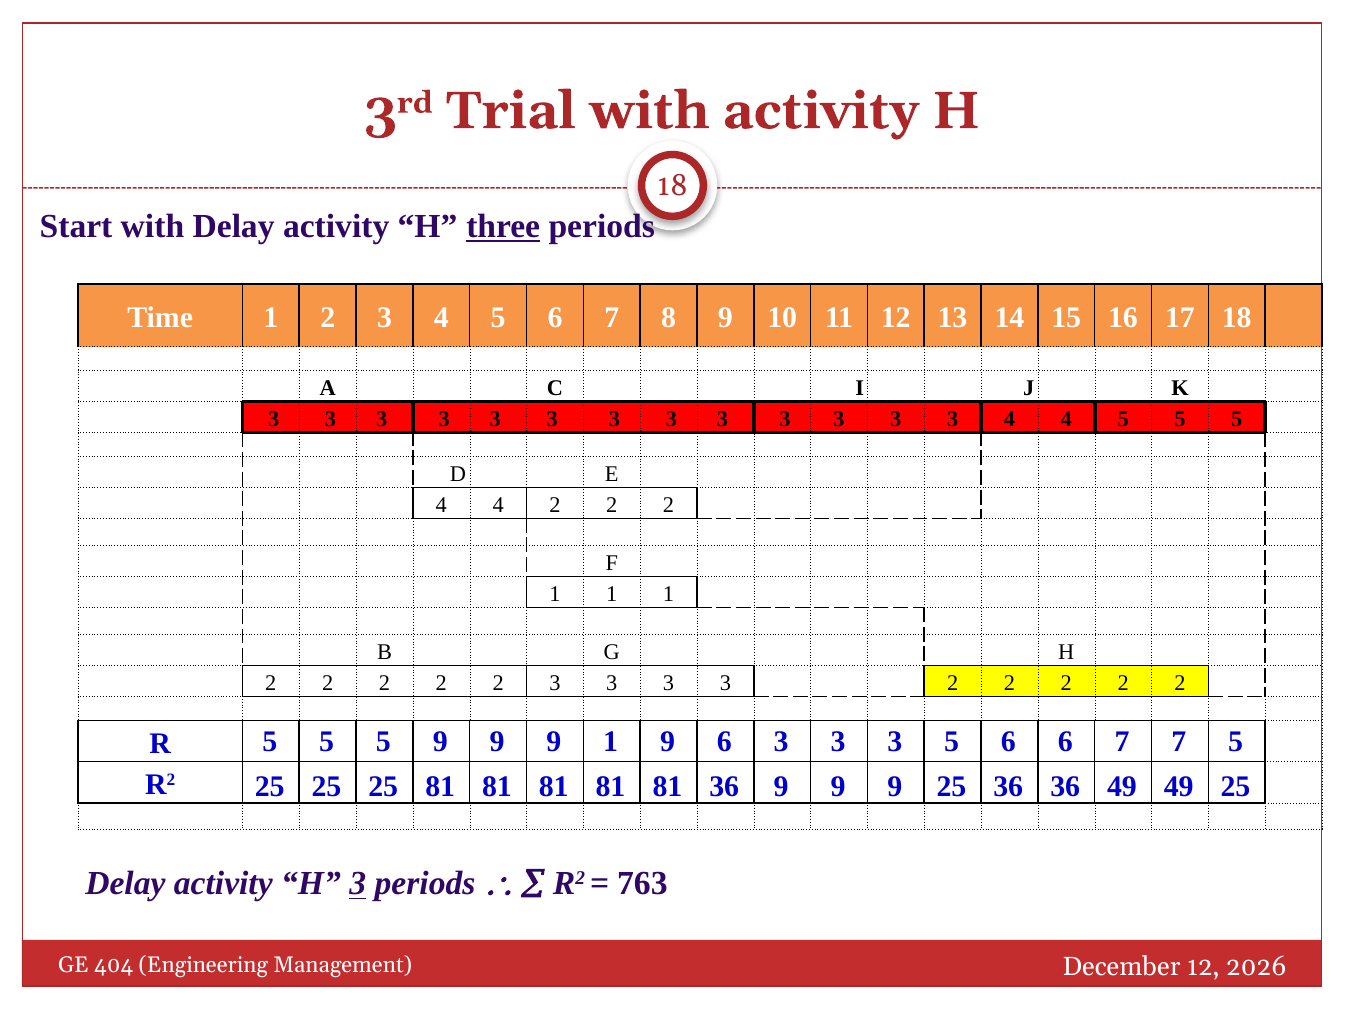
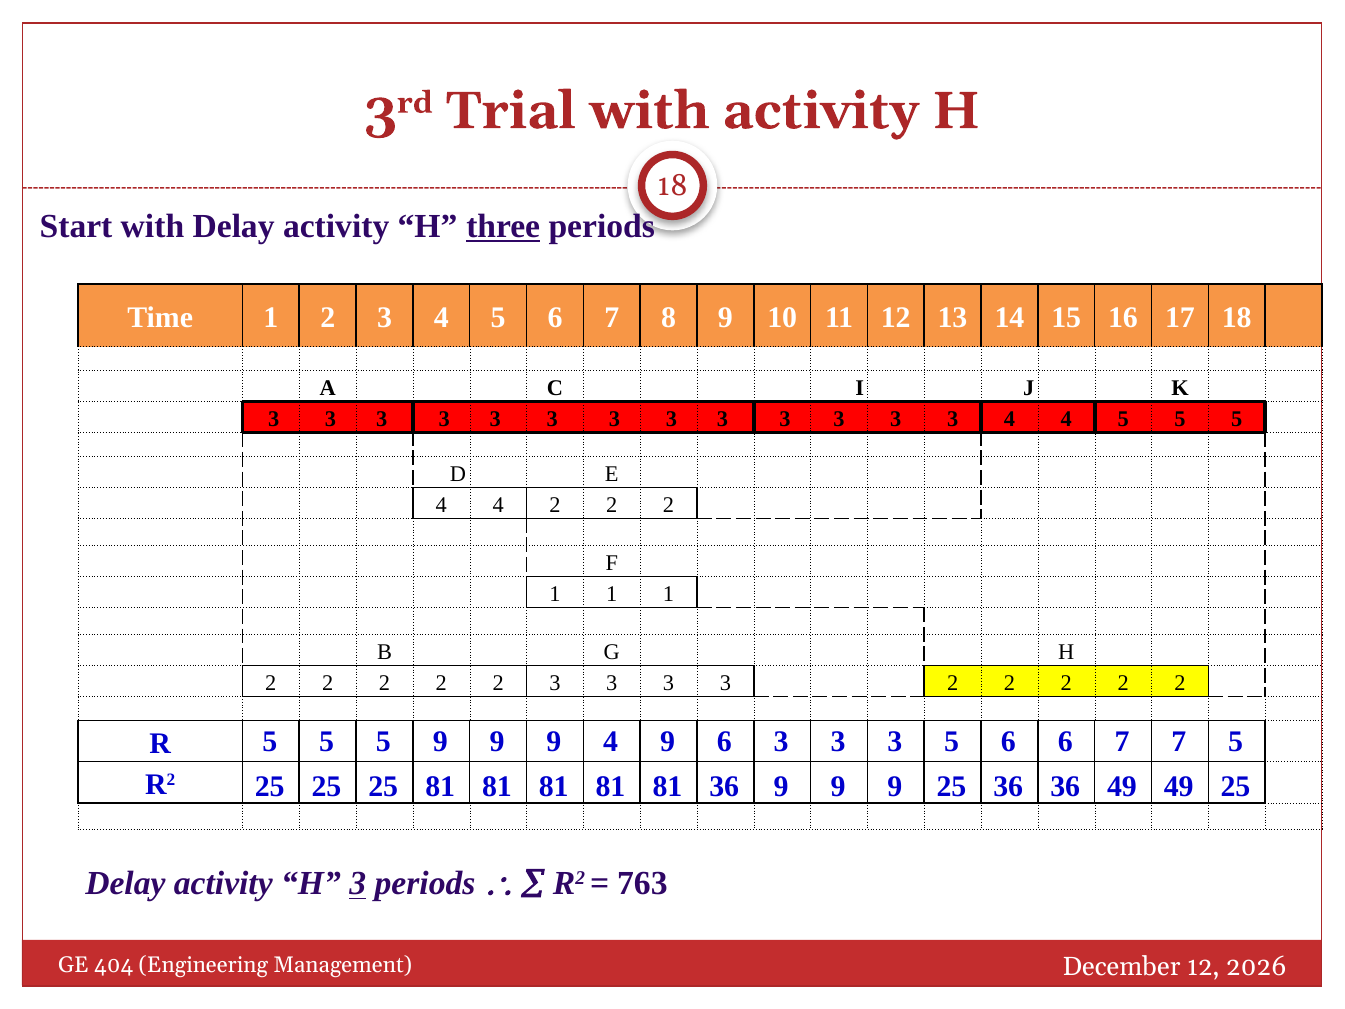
9 1: 1 -> 4
